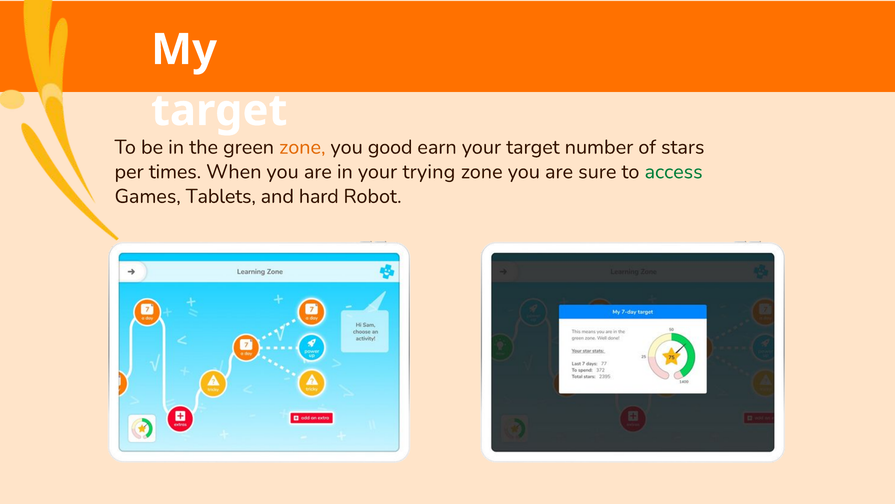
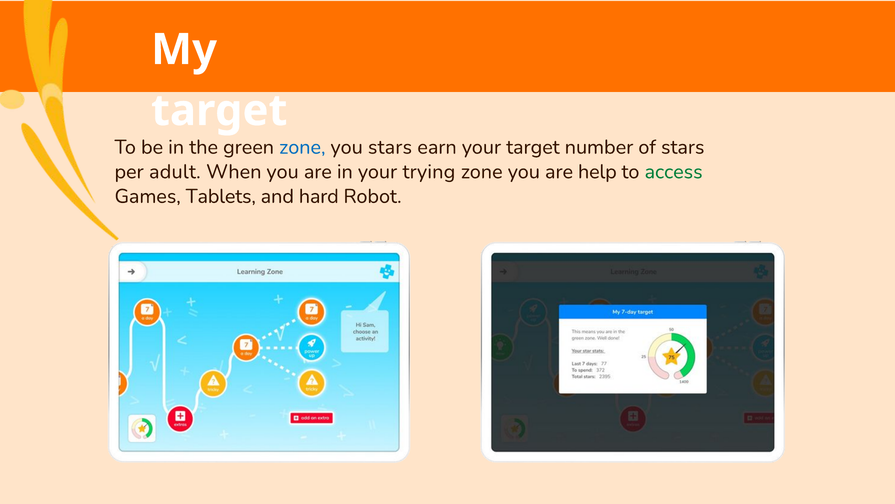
zone at (302, 147) colour: orange -> blue
you good: good -> stars
times: times -> adult
sure: sure -> help
